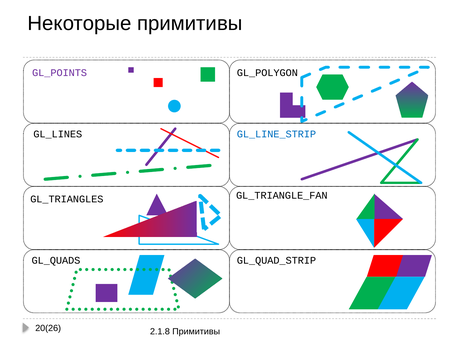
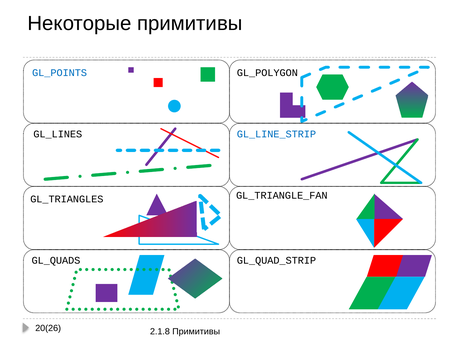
GL_POINTS colour: purple -> blue
